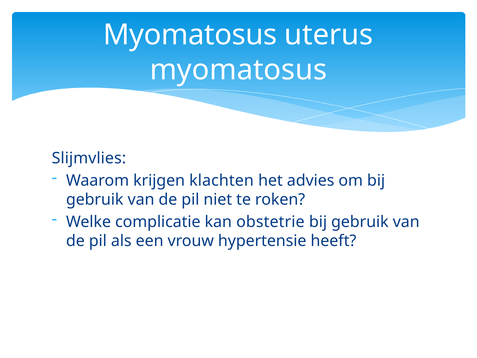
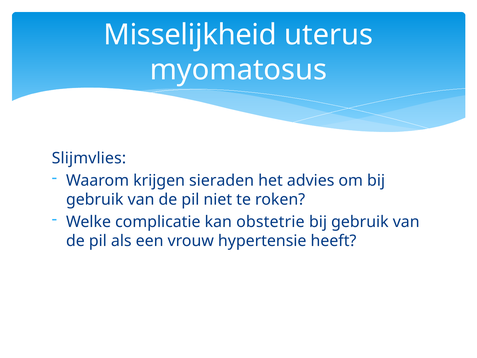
Myomatosus at (190, 35): Myomatosus -> Misselijkheid
klachten: klachten -> sieraden
